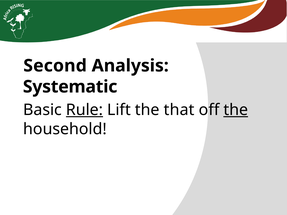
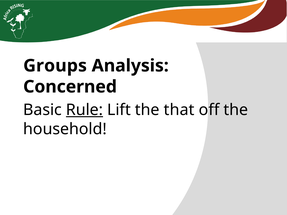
Second: Second -> Groups
Systematic: Systematic -> Concerned
the at (236, 110) underline: present -> none
